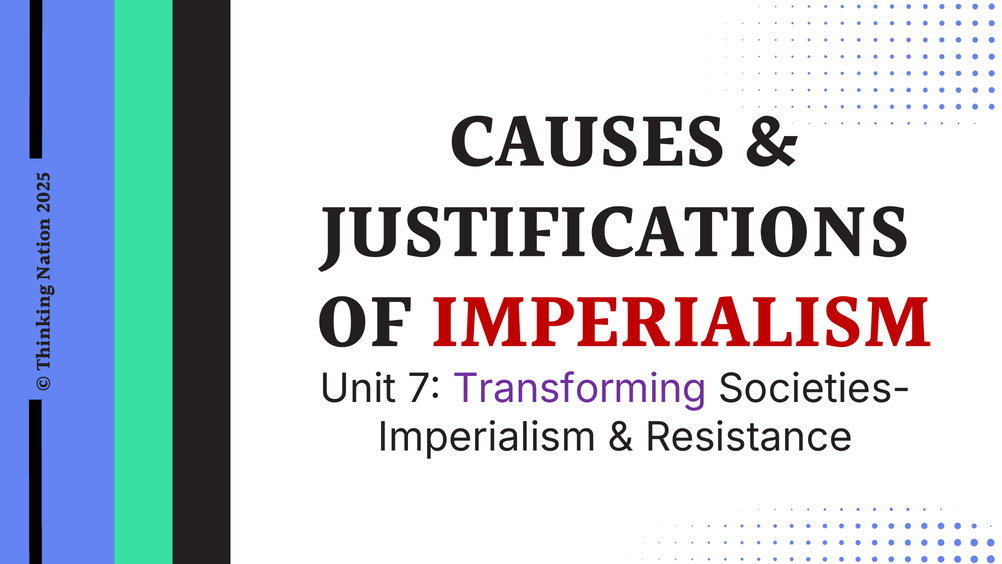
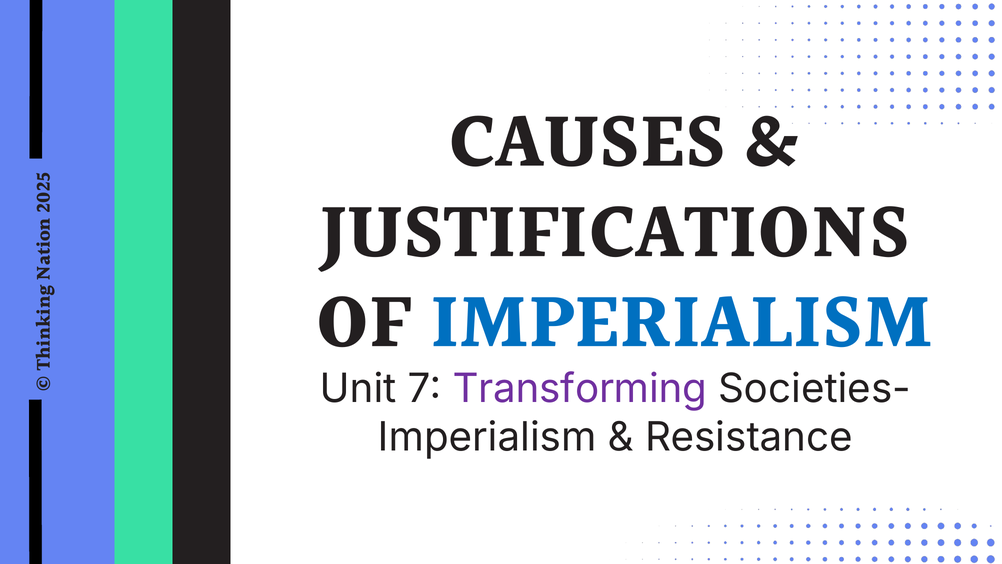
IMPERIALISM at (682, 325) colour: red -> blue
